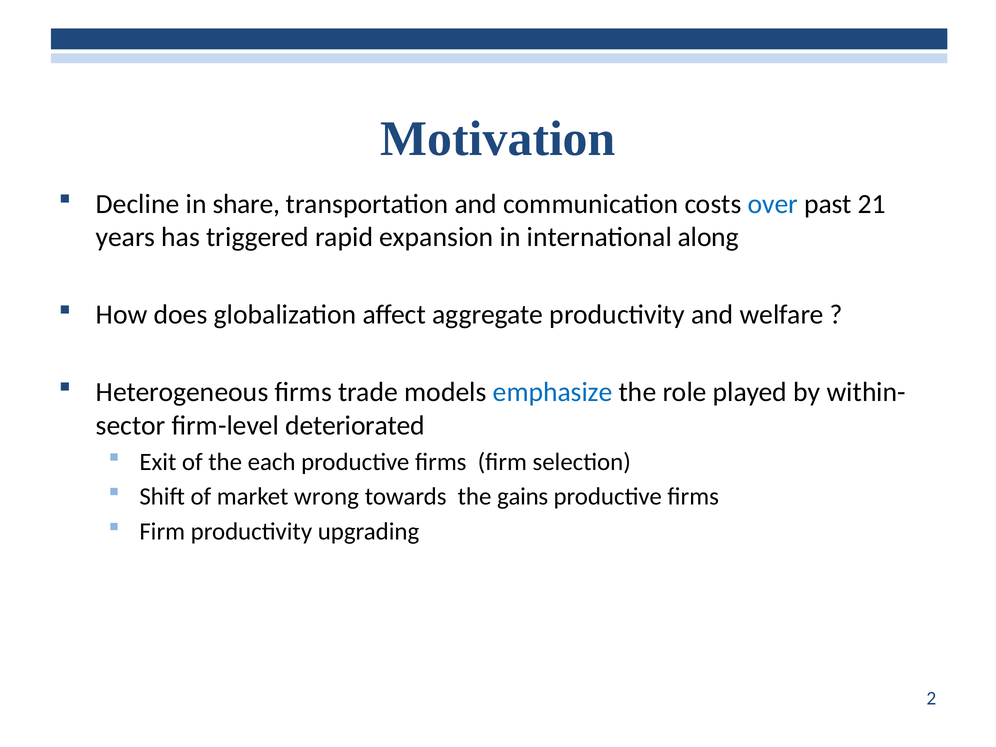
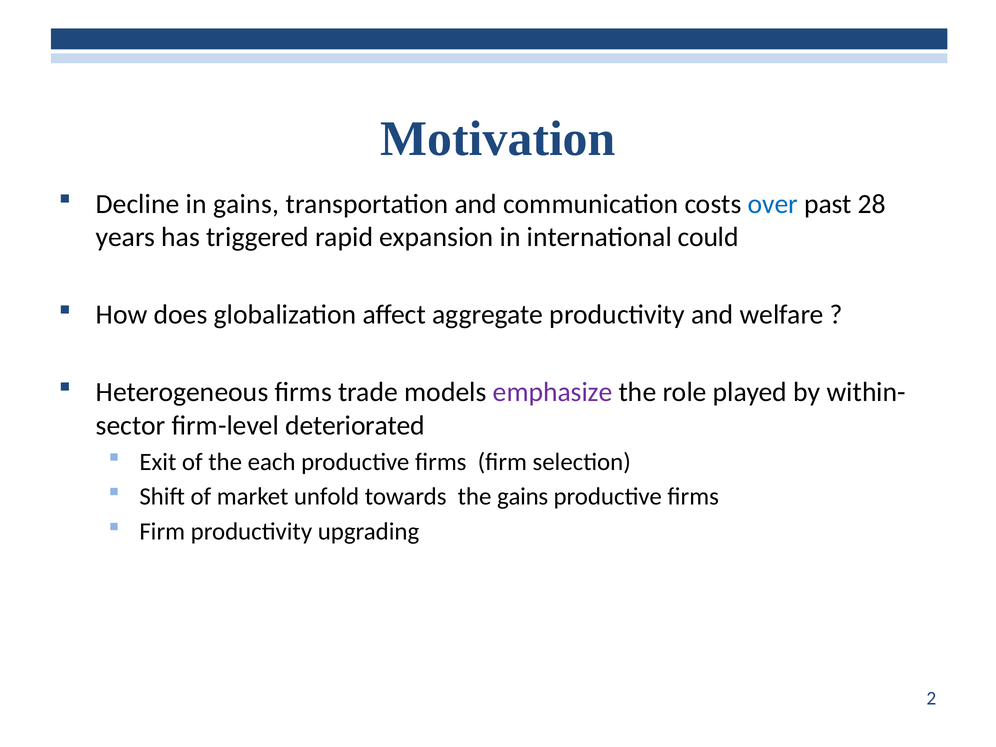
in share: share -> gains
21: 21 -> 28
along: along -> could
emphasize colour: blue -> purple
wrong: wrong -> unfold
